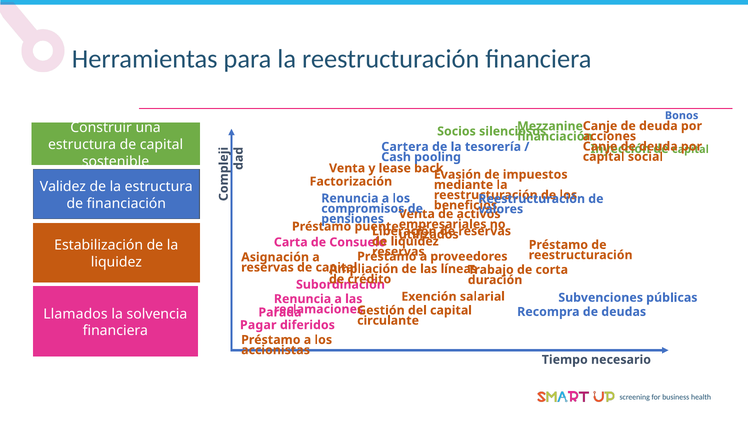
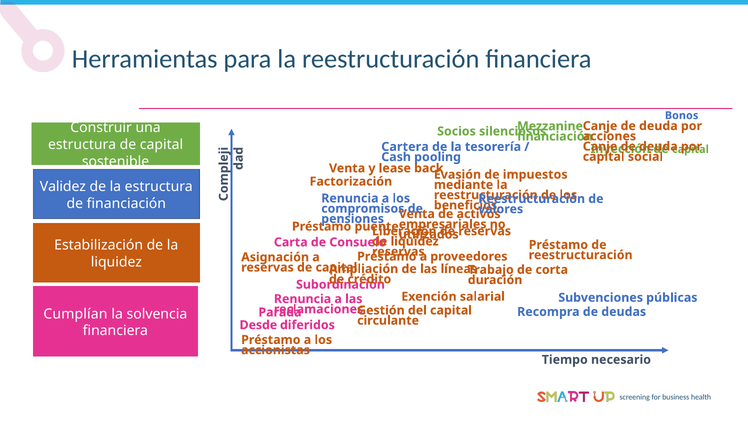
Llamados: Llamados -> Cumplían
Pagar: Pagar -> Desde
